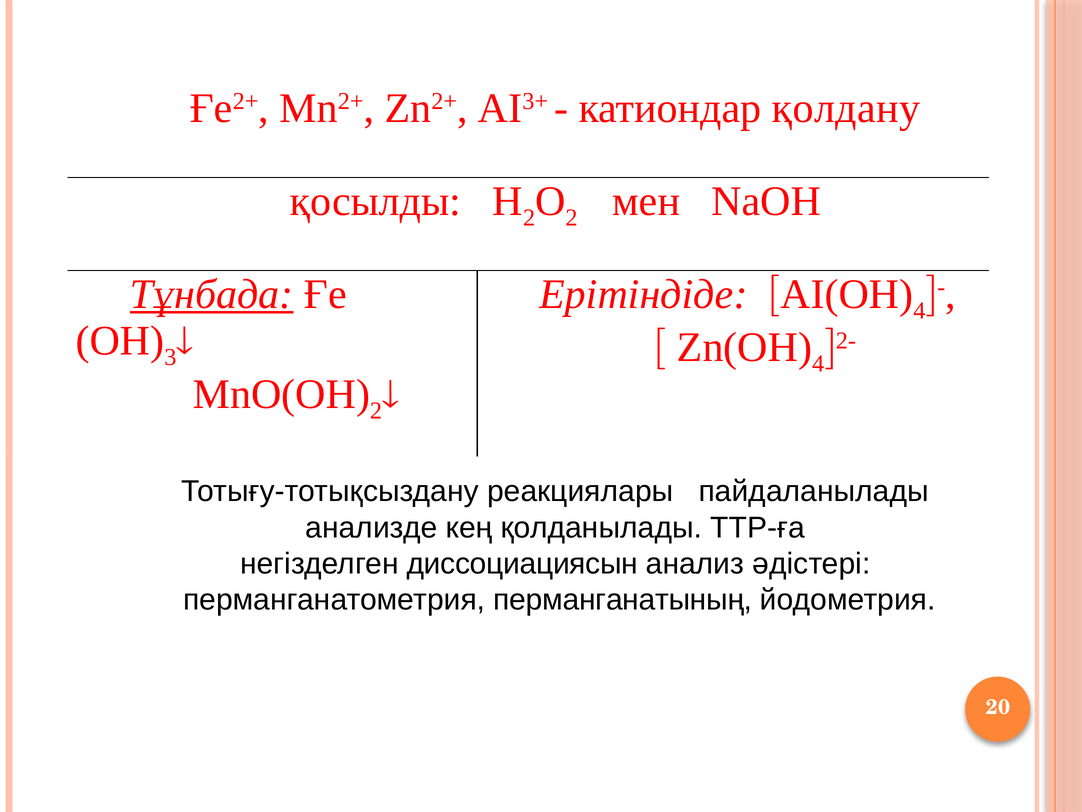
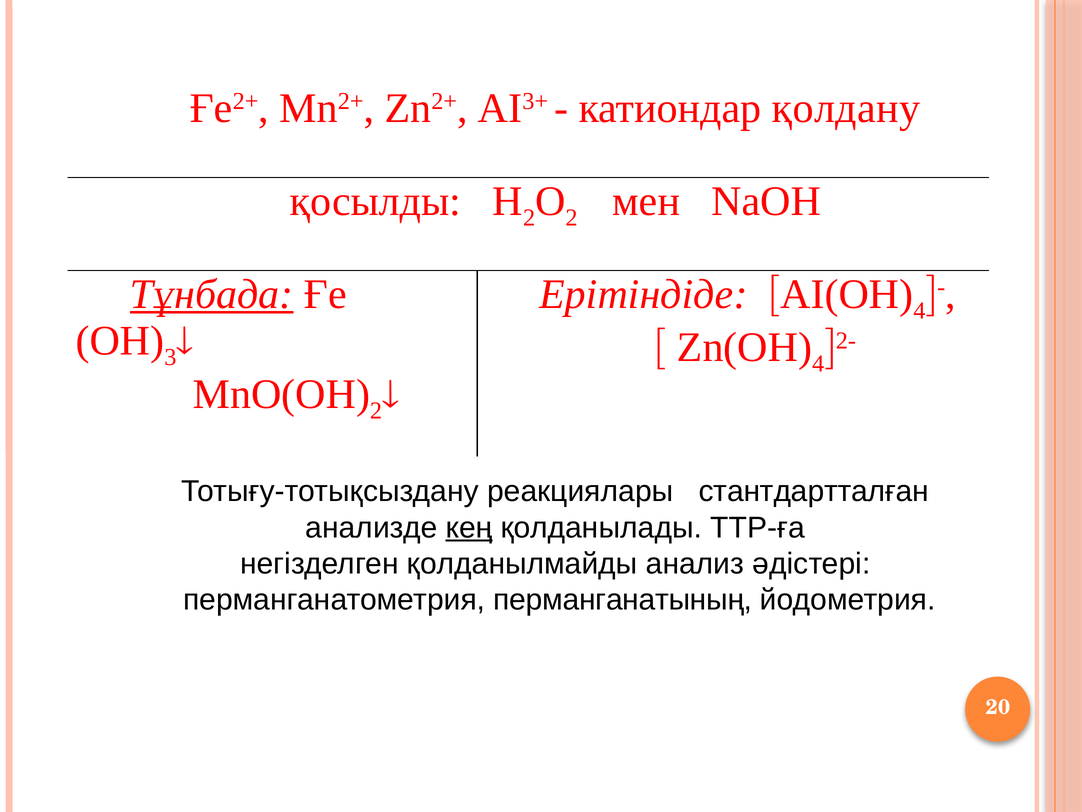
пайдаланылады: пайдаланылады -> стантдартталған
кең underline: none -> present
диссоциациясын: диссоциациясын -> қолданылмайды
